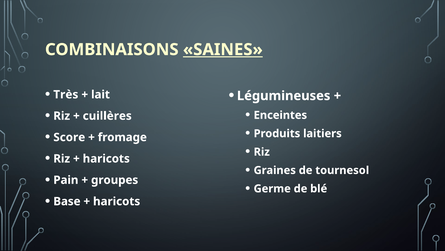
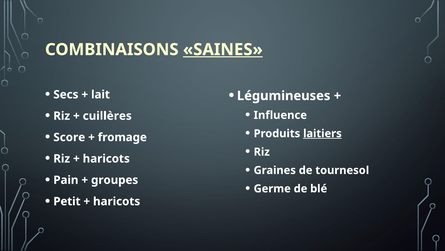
Très: Très -> Secs
Enceintes: Enceintes -> Influence
laitiers underline: none -> present
Base: Base -> Petit
